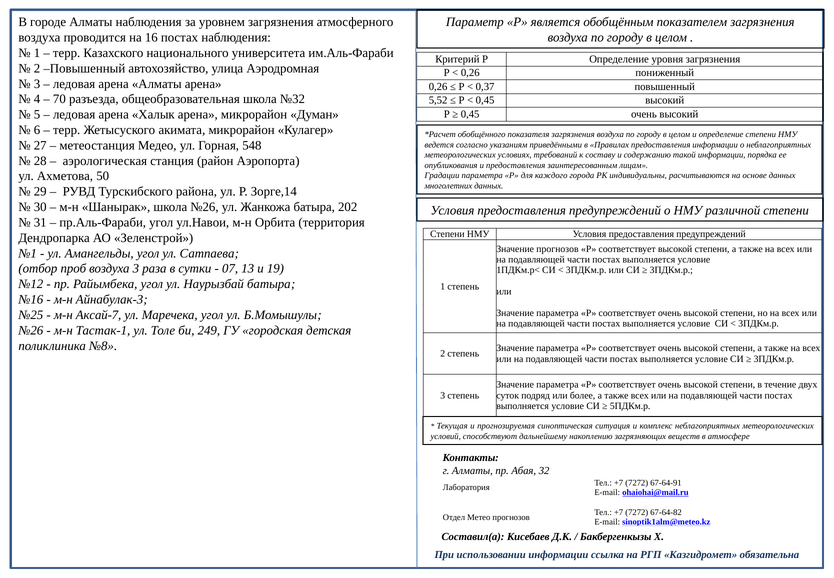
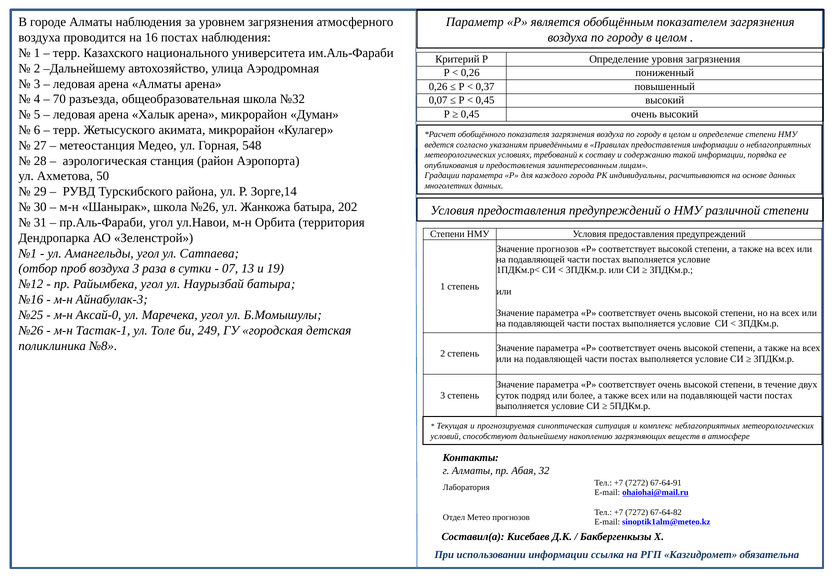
2 Повышенный: Повышенный -> Дальнейшему
5,52: 5,52 -> 0,07
Аксай-7: Аксай-7 -> Аксай-0
